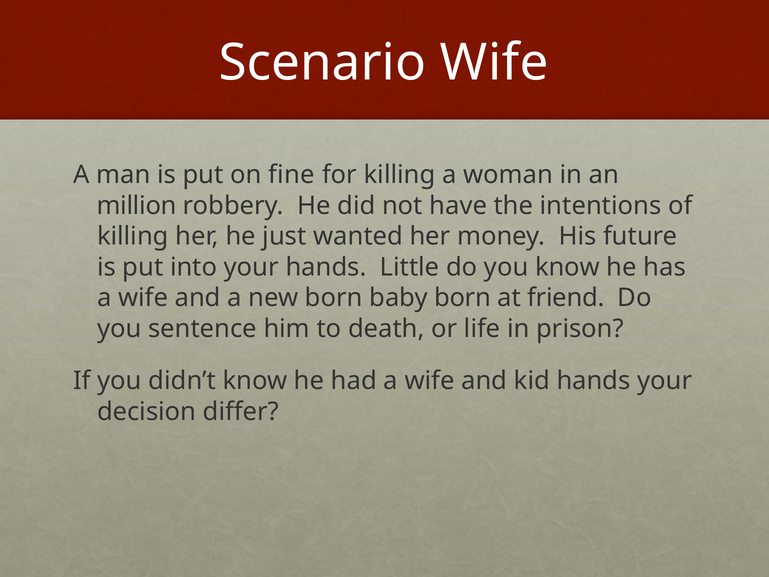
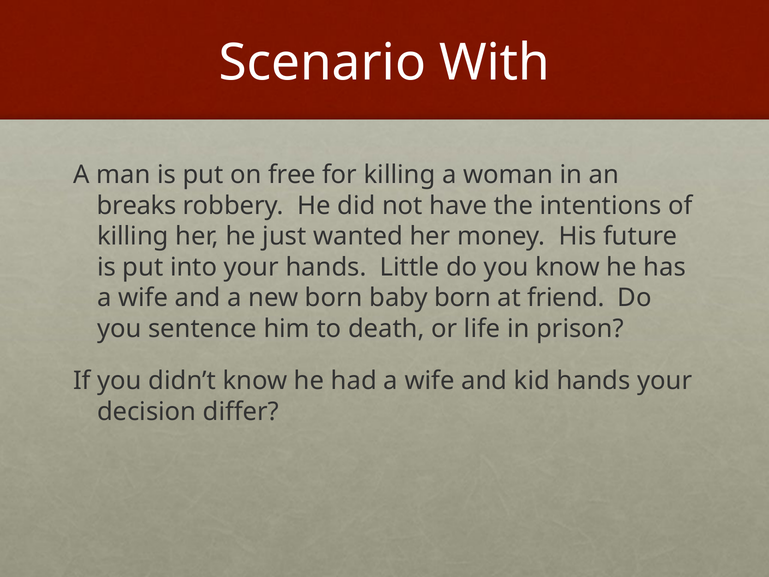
Scenario Wife: Wife -> With
fine: fine -> free
million: million -> breaks
